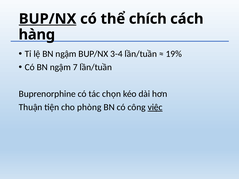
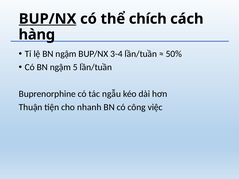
19%: 19% -> 50%
7: 7 -> 5
chọn: chọn -> ngẫu
phòng: phòng -> nhanh
việc underline: present -> none
